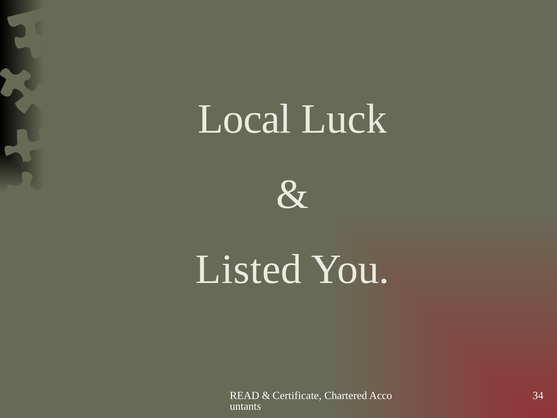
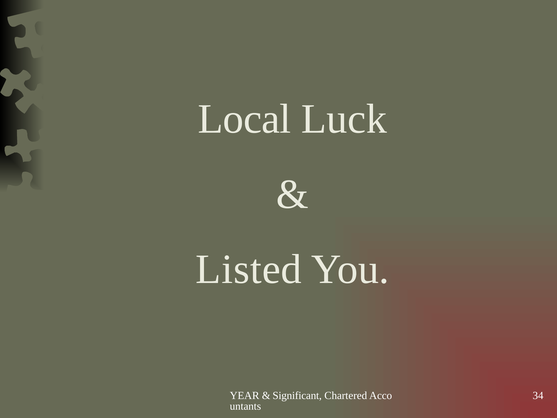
READ: READ -> YEAR
Certificate: Certificate -> Significant
